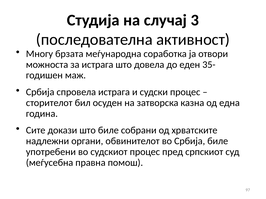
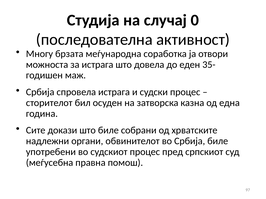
3: 3 -> 0
